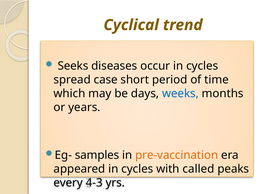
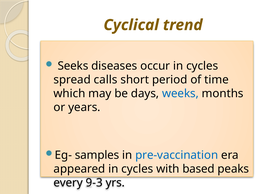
case: case -> calls
pre-vaccination colour: orange -> blue
called: called -> based
4-3: 4-3 -> 9-3
